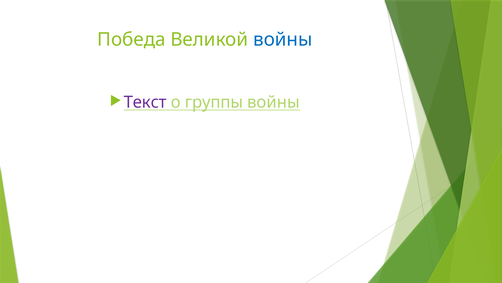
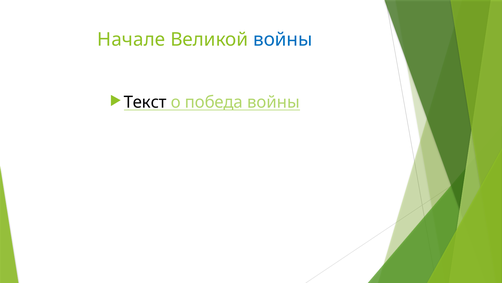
Победа: Победа -> Начале
Текст colour: purple -> black
группы: группы -> победа
